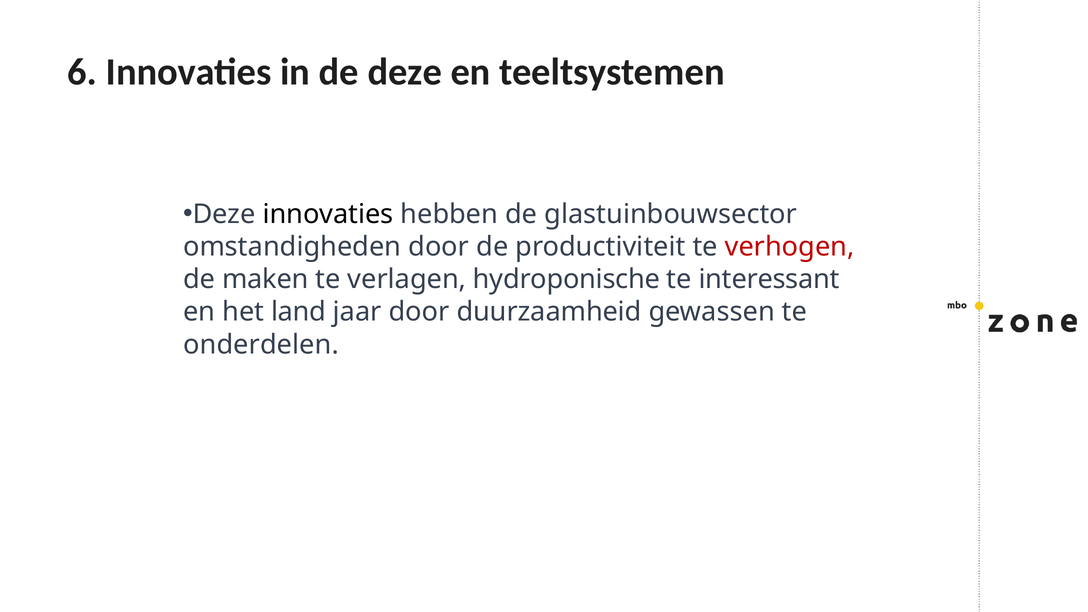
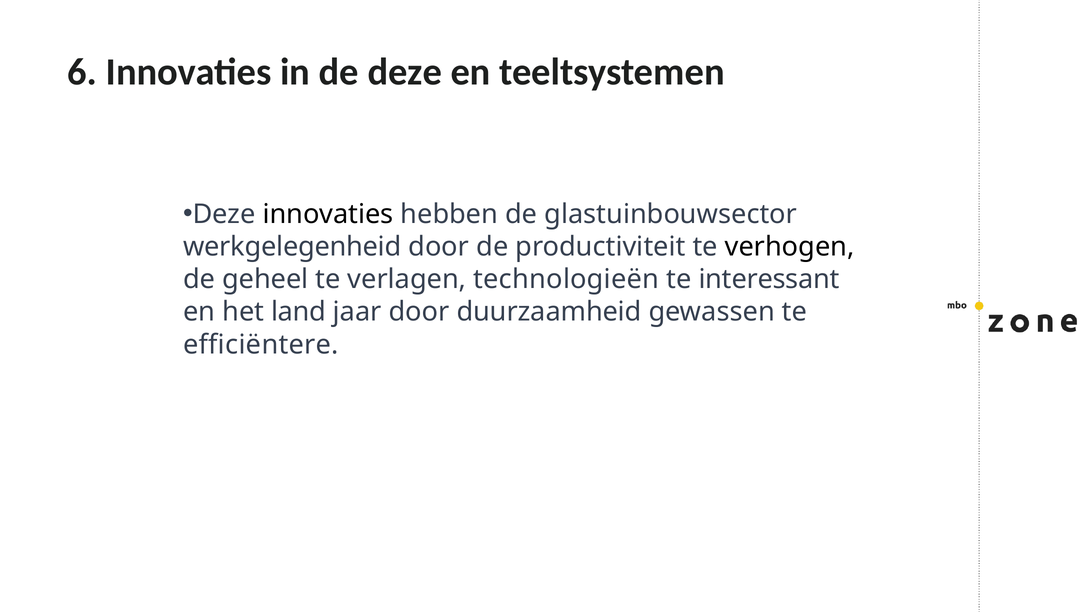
omstandigheden: omstandigheden -> werkgelegenheid
verhogen colour: red -> black
maken: maken -> geheel
hydroponische: hydroponische -> technologieën
onderdelen: onderdelen -> efficiëntere
